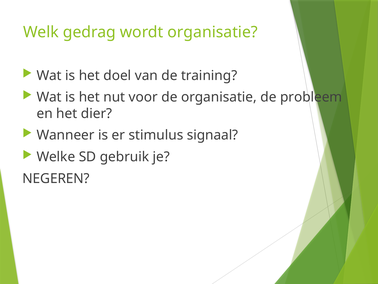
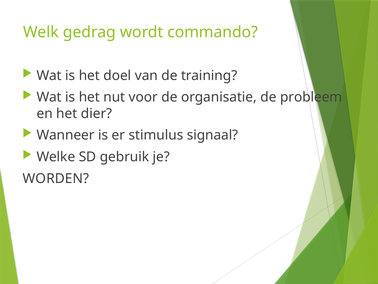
wordt organisatie: organisatie -> commando
NEGEREN: NEGEREN -> WORDEN
